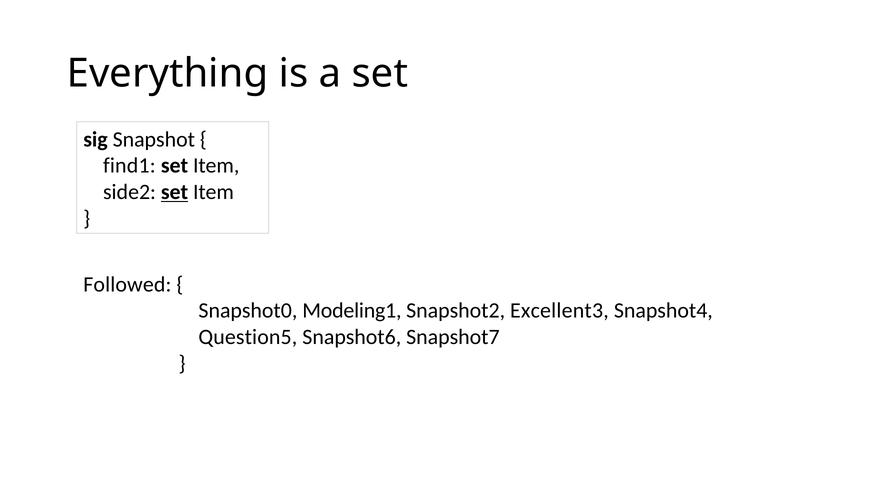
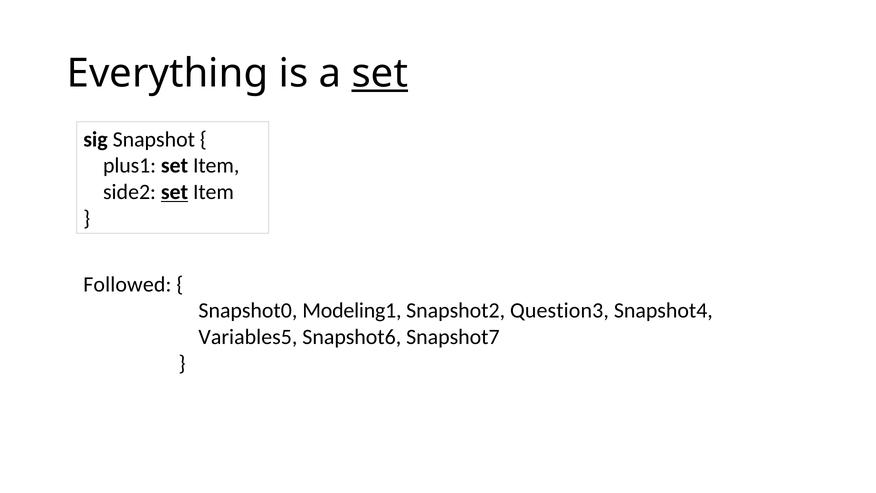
set at (380, 74) underline: none -> present
find1: find1 -> plus1
Excellent3: Excellent3 -> Question3
Question5: Question5 -> Variables5
